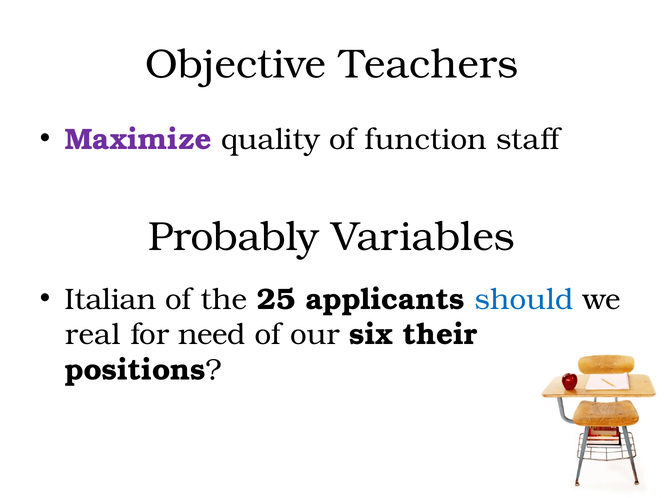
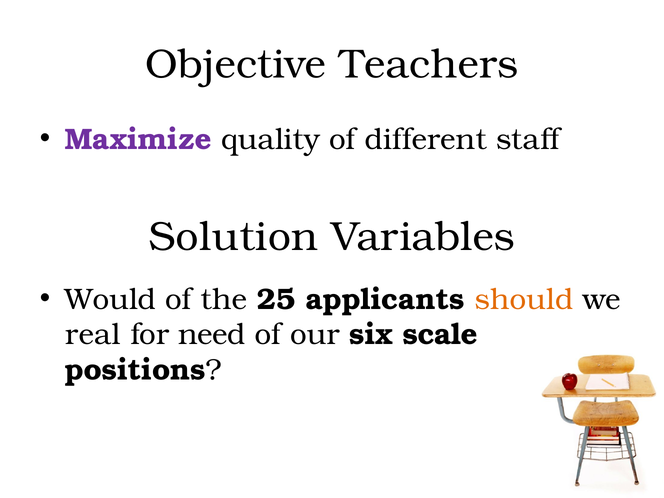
function: function -> different
Probably: Probably -> Solution
Italian: Italian -> Would
should colour: blue -> orange
their: their -> scale
